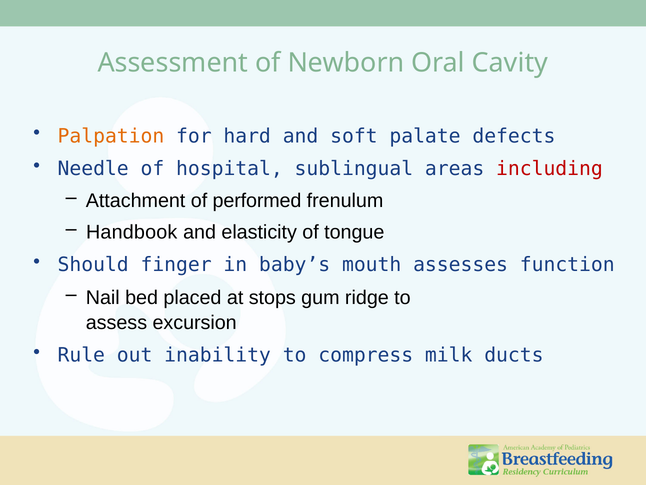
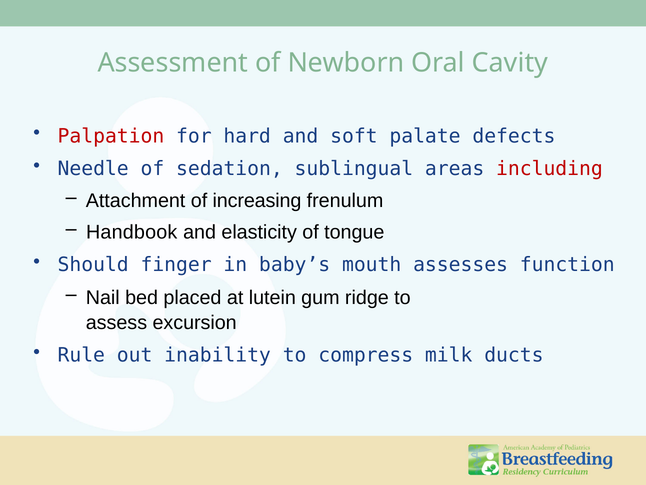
Palpation colour: orange -> red
hospital: hospital -> sedation
performed: performed -> increasing
stops: stops -> lutein
